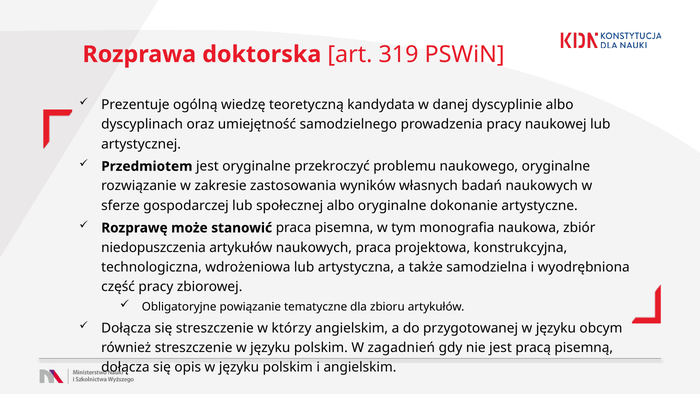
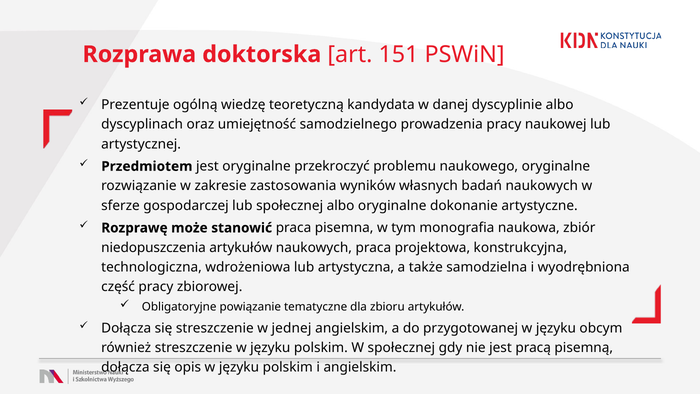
319: 319 -> 151
którzy: którzy -> jednej
W zagadnień: zagadnień -> społecznej
